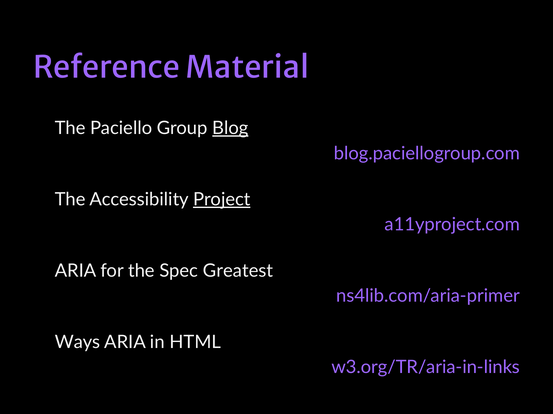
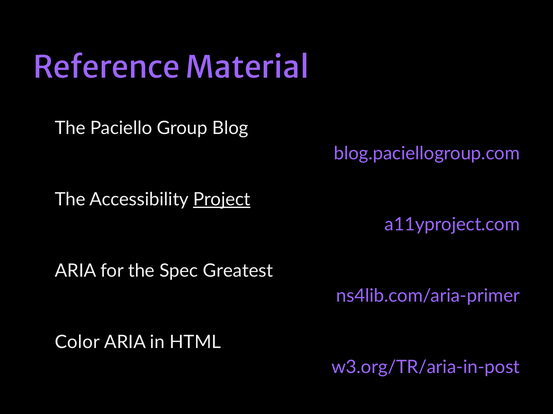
Blog underline: present -> none
Ways: Ways -> Color
w3.org/TR/aria-in-links: w3.org/TR/aria-in-links -> w3.org/TR/aria-in-post
